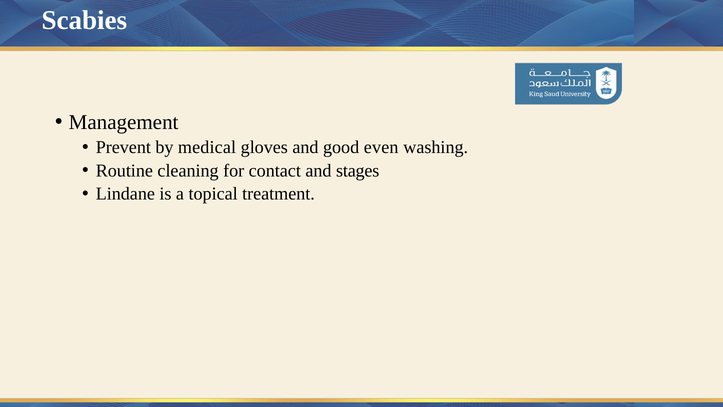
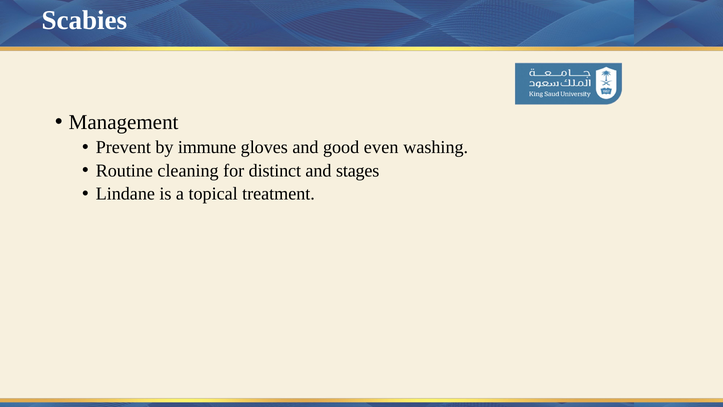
medical: medical -> immune
contact: contact -> distinct
